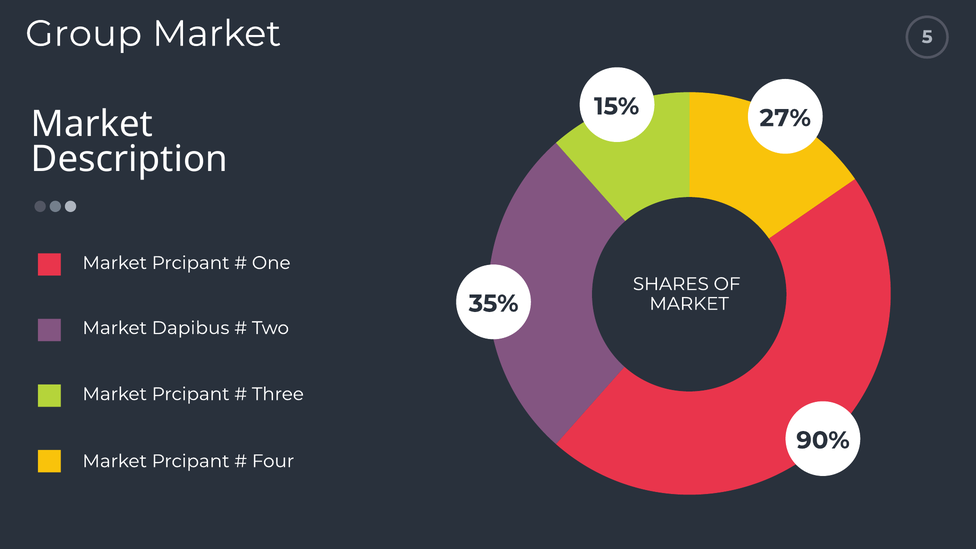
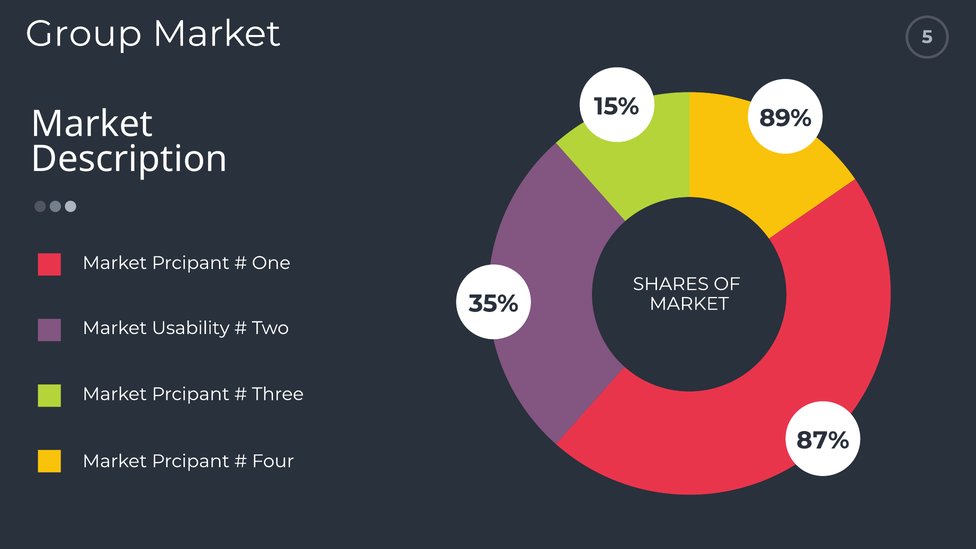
27%: 27% -> 89%
Dapibus: Dapibus -> Usability
90%: 90% -> 87%
